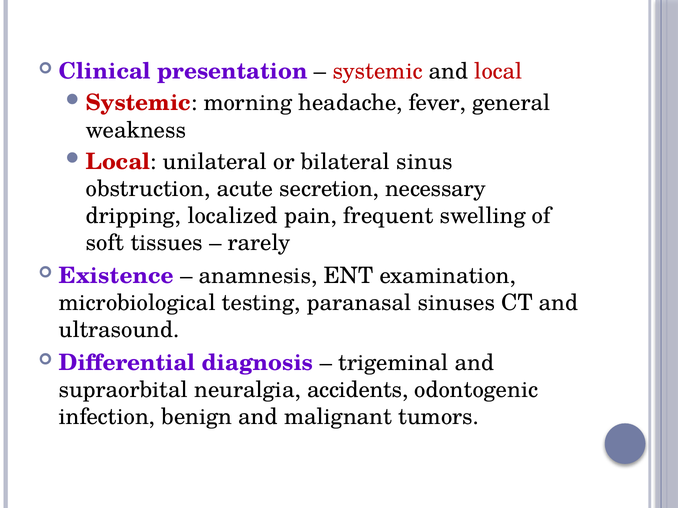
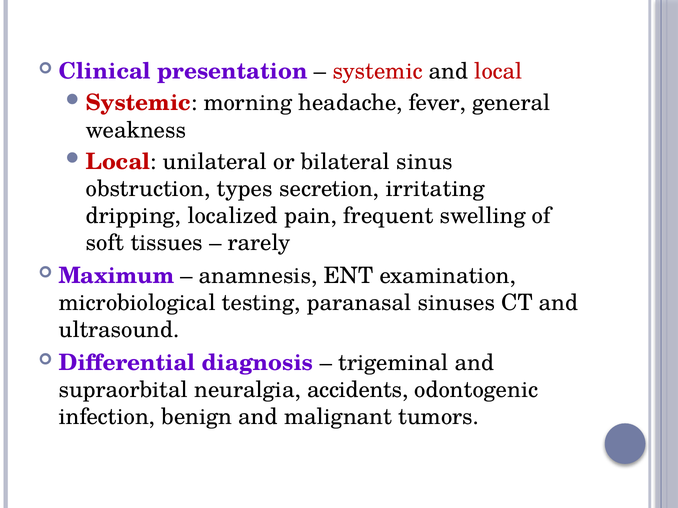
acute: acute -> types
necessary: necessary -> irritating
Existence: Existence -> Maximum
